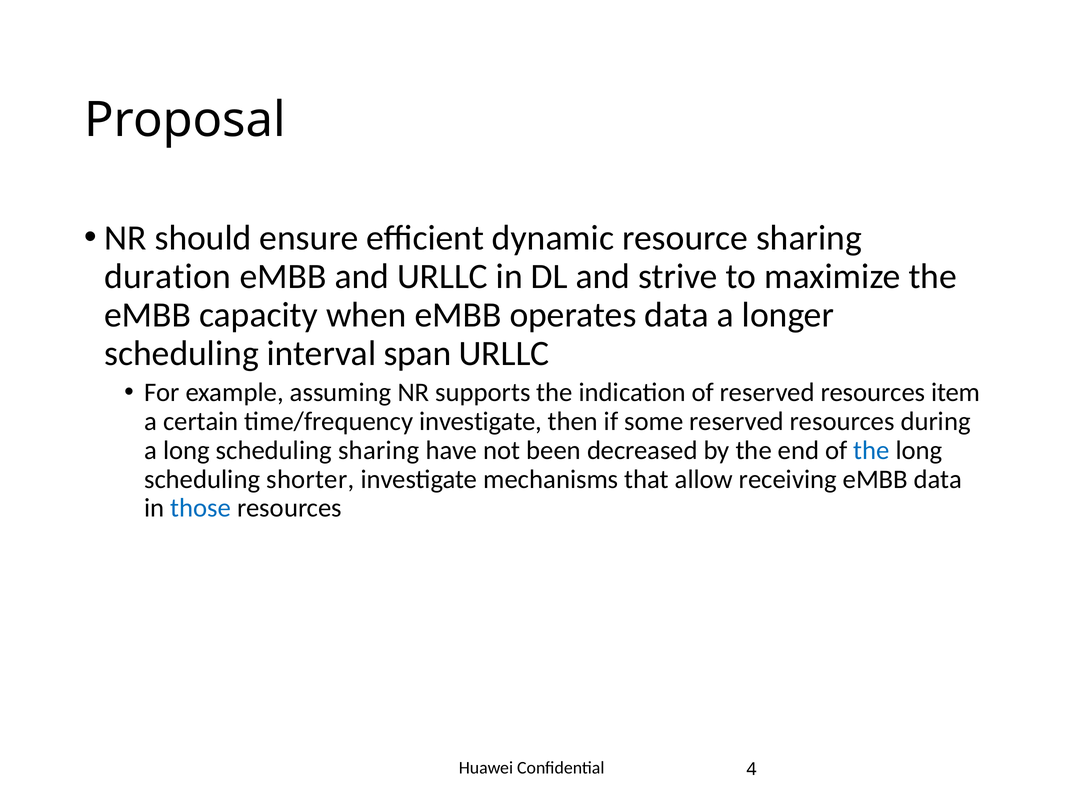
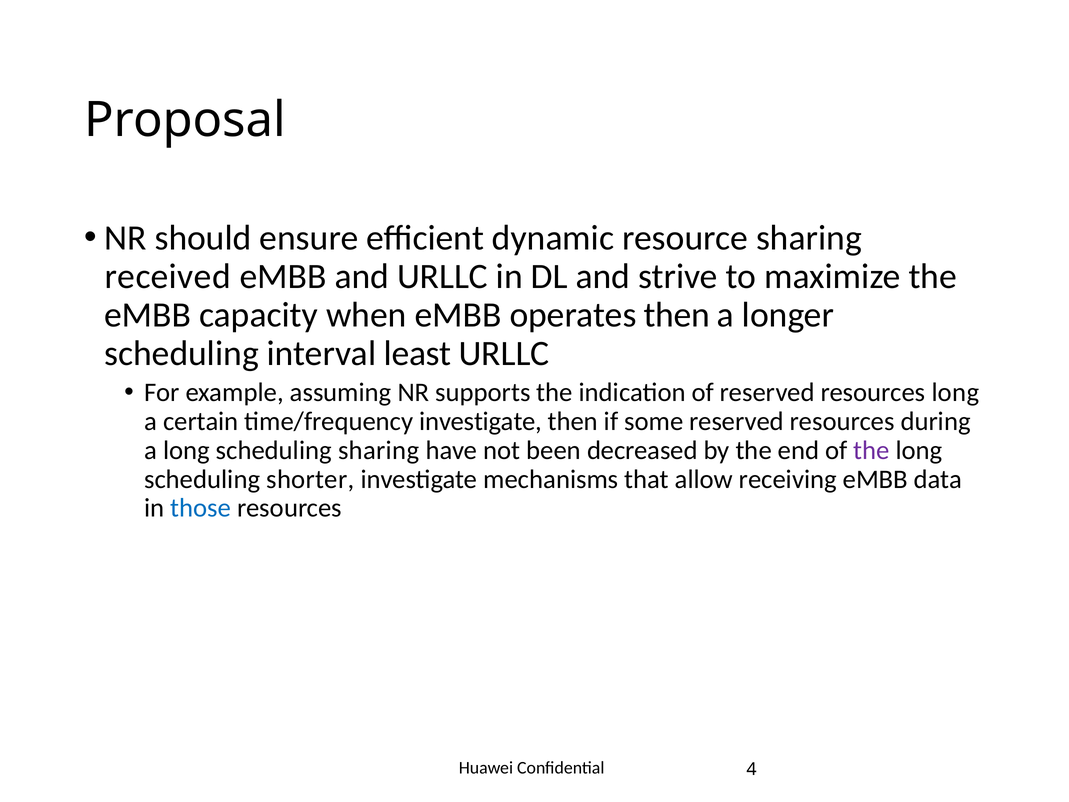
duration: duration -> received
operates data: data -> then
span: span -> least
resources item: item -> long
the at (871, 450) colour: blue -> purple
